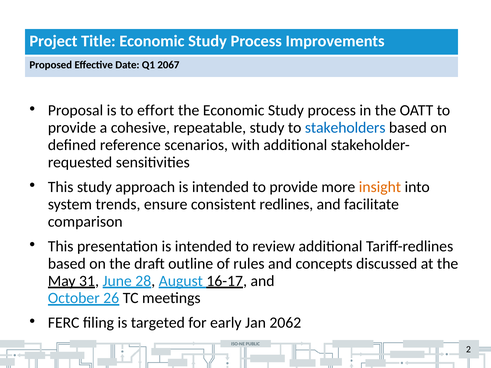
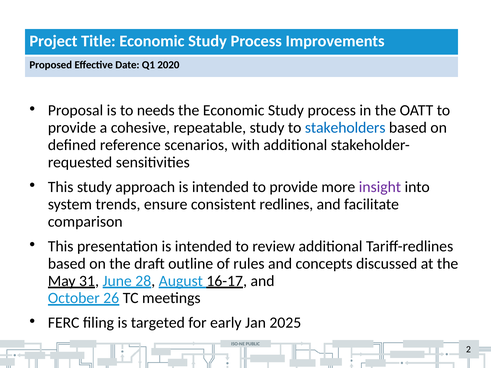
2067: 2067 -> 2020
effort: effort -> needs
insight colour: orange -> purple
2062: 2062 -> 2025
